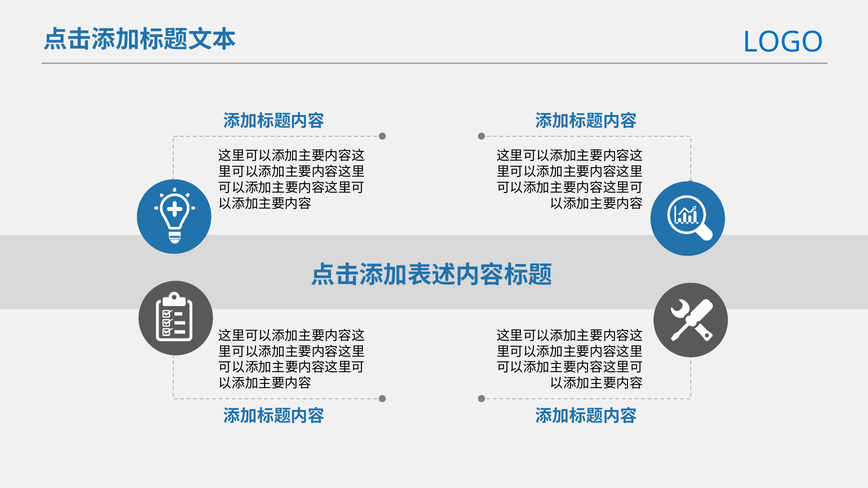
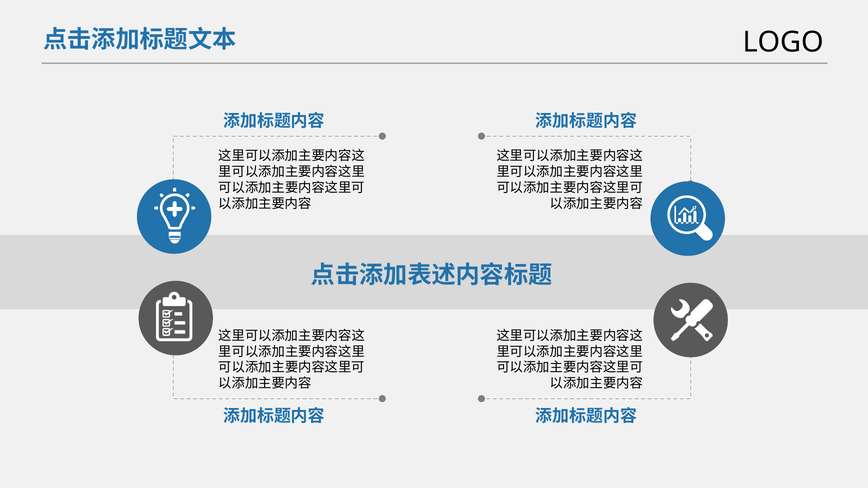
LOGO colour: blue -> black
